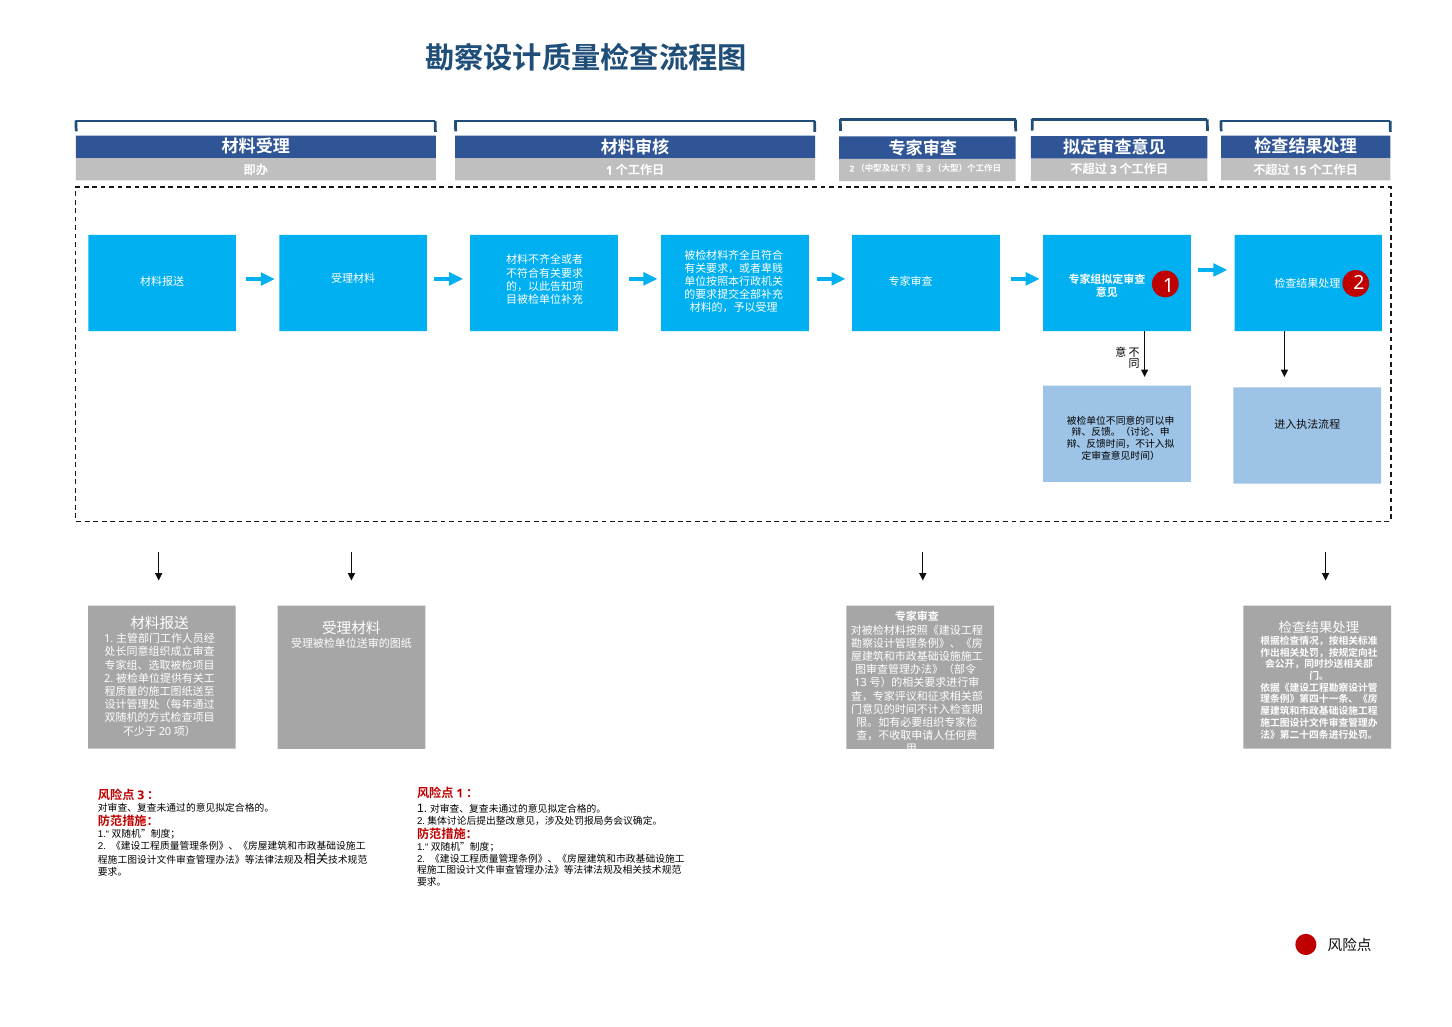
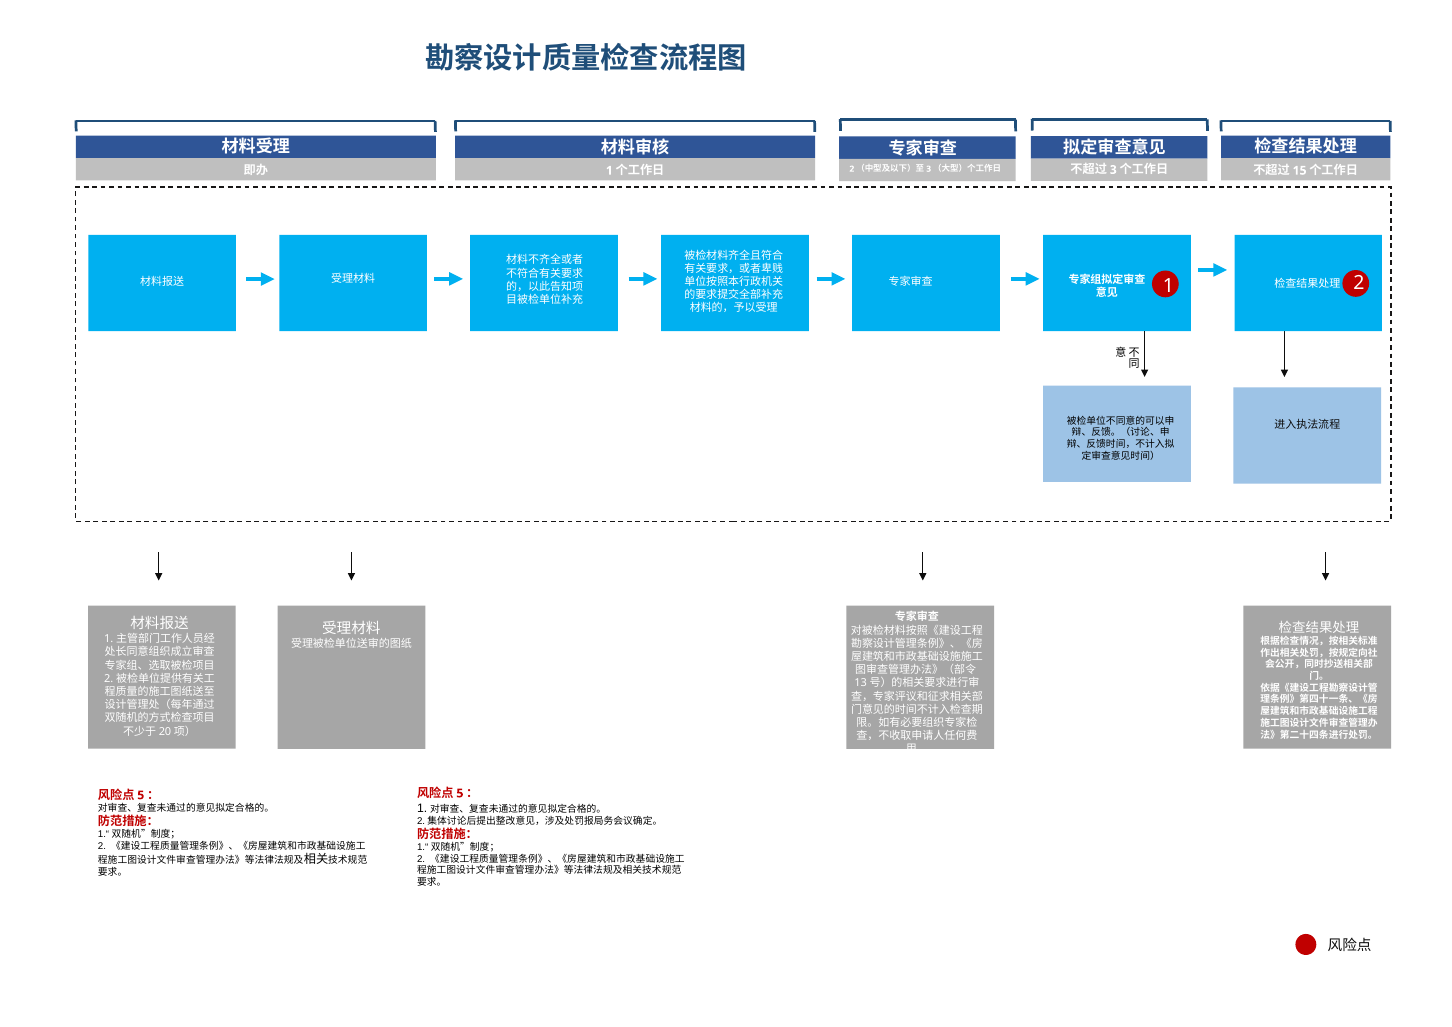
1 at (460, 793): 1 -> 5
3 at (141, 795): 3 -> 5
